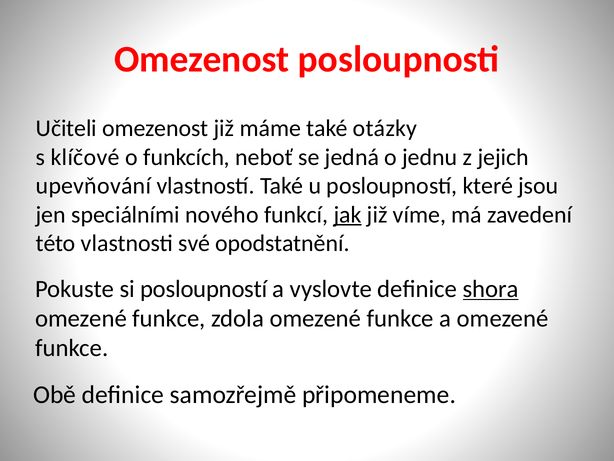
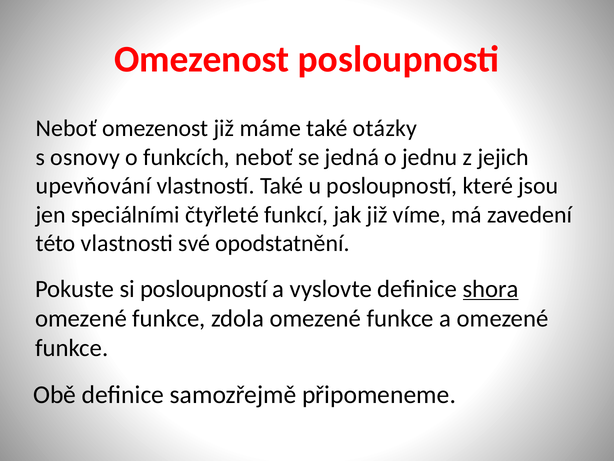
Učiteli at (66, 128): Učiteli -> Neboť
klíčové: klíčové -> osnovy
nového: nového -> čtyřleté
jak underline: present -> none
